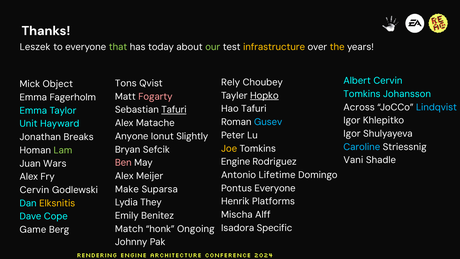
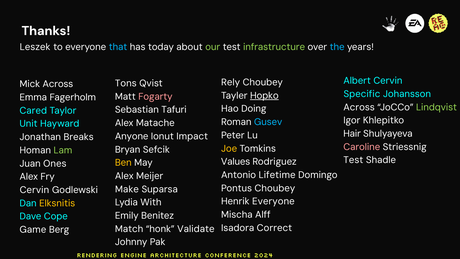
that colour: light green -> light blue
infrastructure colour: yellow -> light green
the colour: yellow -> light blue
Mick Object: Object -> Across
Tomkins at (362, 94): Tomkins -> Specific
Lindqvist colour: light blue -> light green
Hao Tafuri: Tafuri -> Doing
Tafuri at (174, 110) underline: present -> none
Emma at (33, 110): Emma -> Cared
Igor at (352, 134): Igor -> Hair
Slightly: Slightly -> Impact
Caroline colour: light blue -> pink
Vani at (353, 160): Vani -> Test
Engine at (236, 162): Engine -> Values
Ben colour: pink -> yellow
Wars: Wars -> Ones
Pontus Everyone: Everyone -> Choubey
Henrik Platforms: Platforms -> Everyone
They: They -> With
Specific: Specific -> Correct
Ongoing: Ongoing -> Validate
